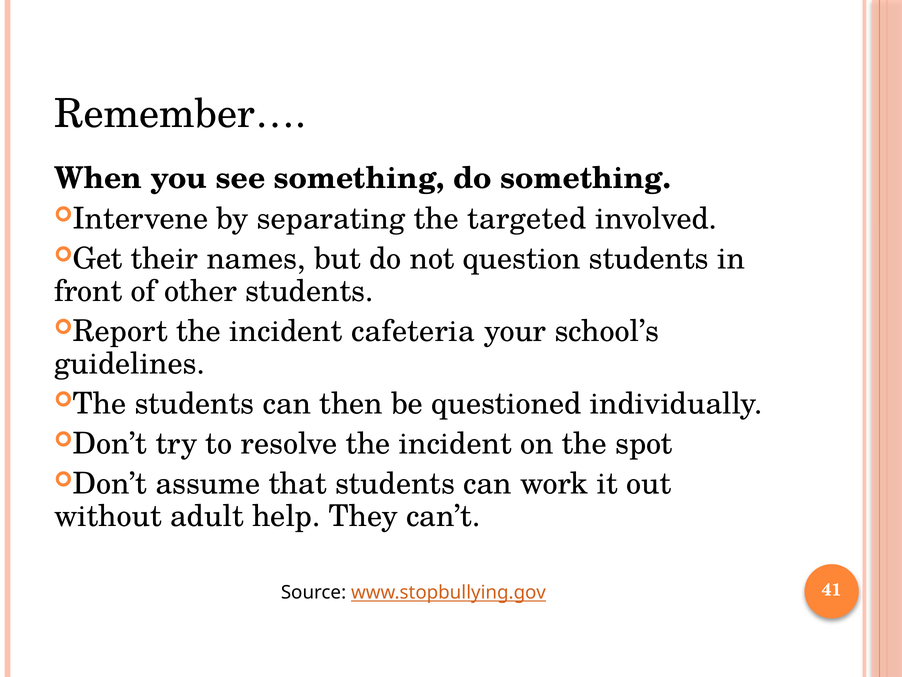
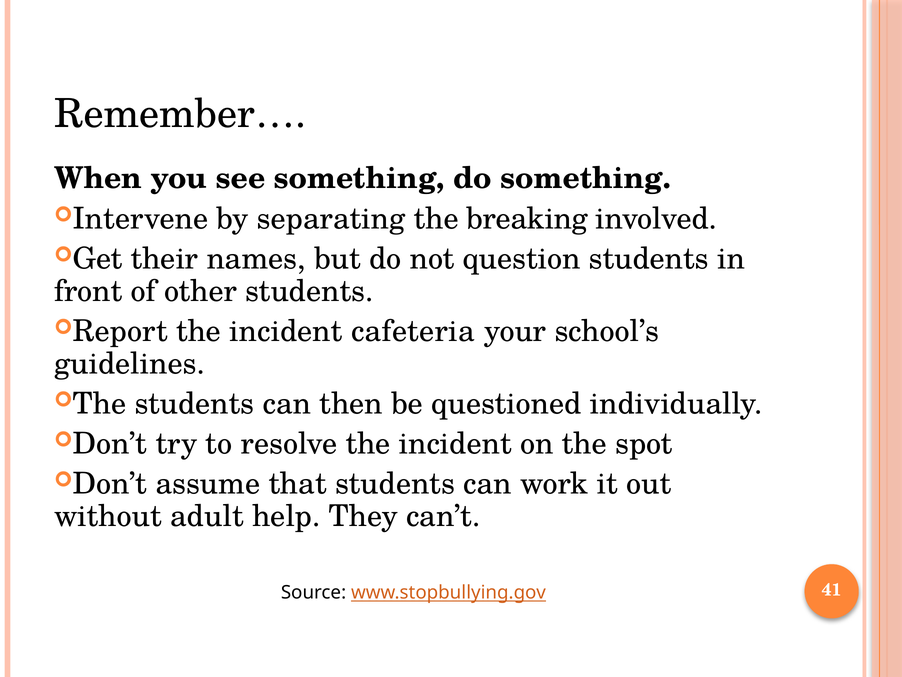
targeted: targeted -> breaking
